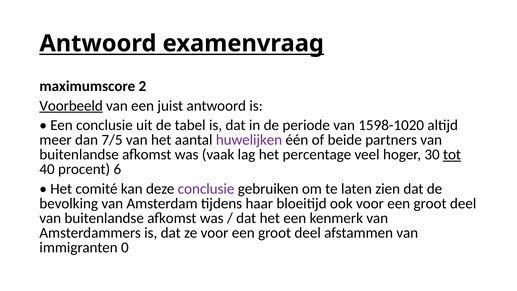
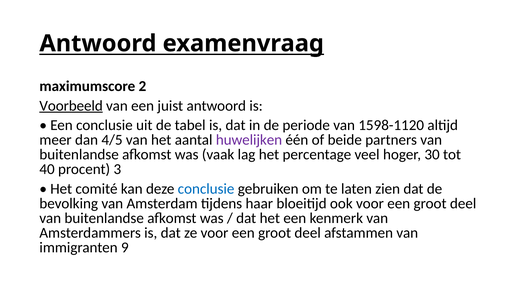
1598-1020: 1598-1020 -> 1598-1120
7/5: 7/5 -> 4/5
tot underline: present -> none
6: 6 -> 3
conclusie at (206, 189) colour: purple -> blue
0: 0 -> 9
